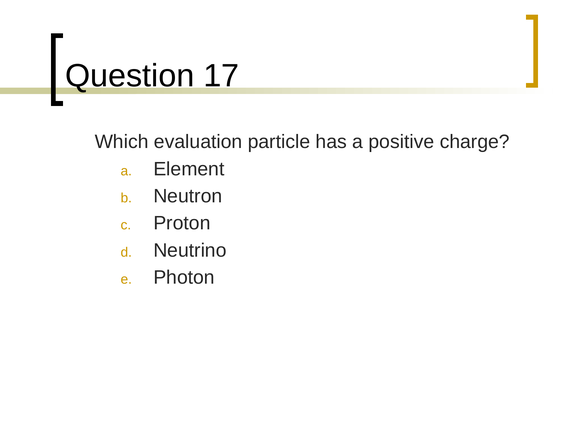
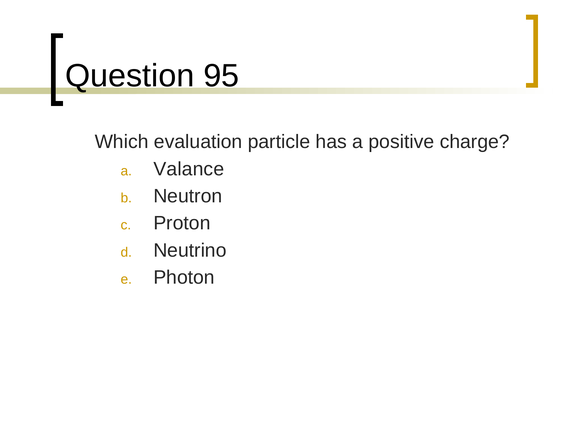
17: 17 -> 95
Element: Element -> Valance
